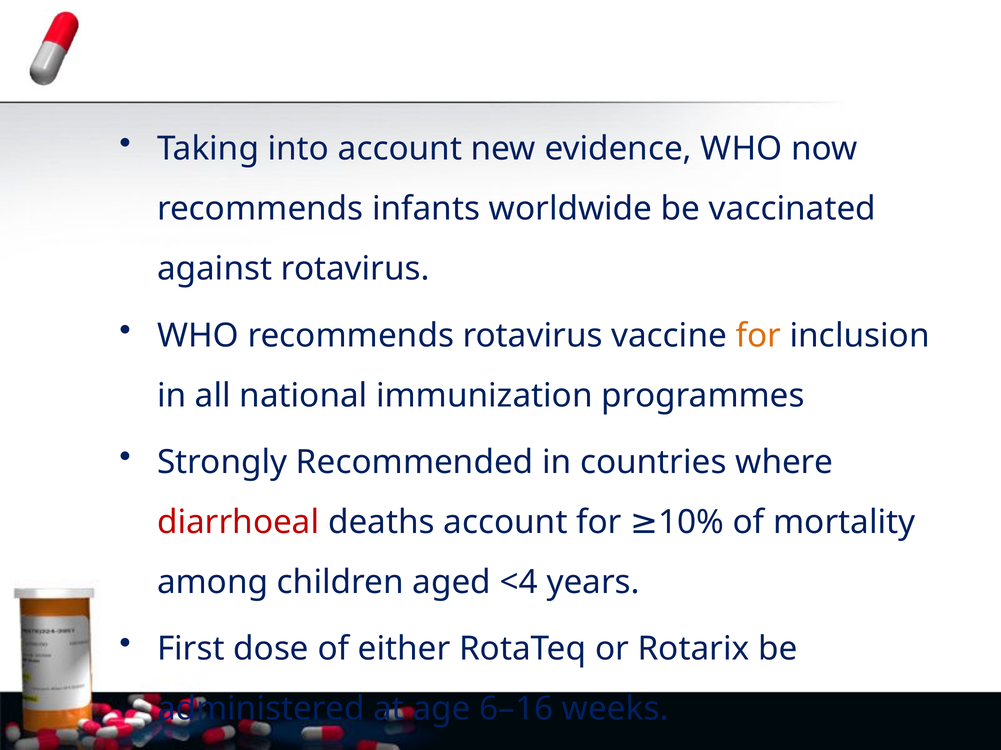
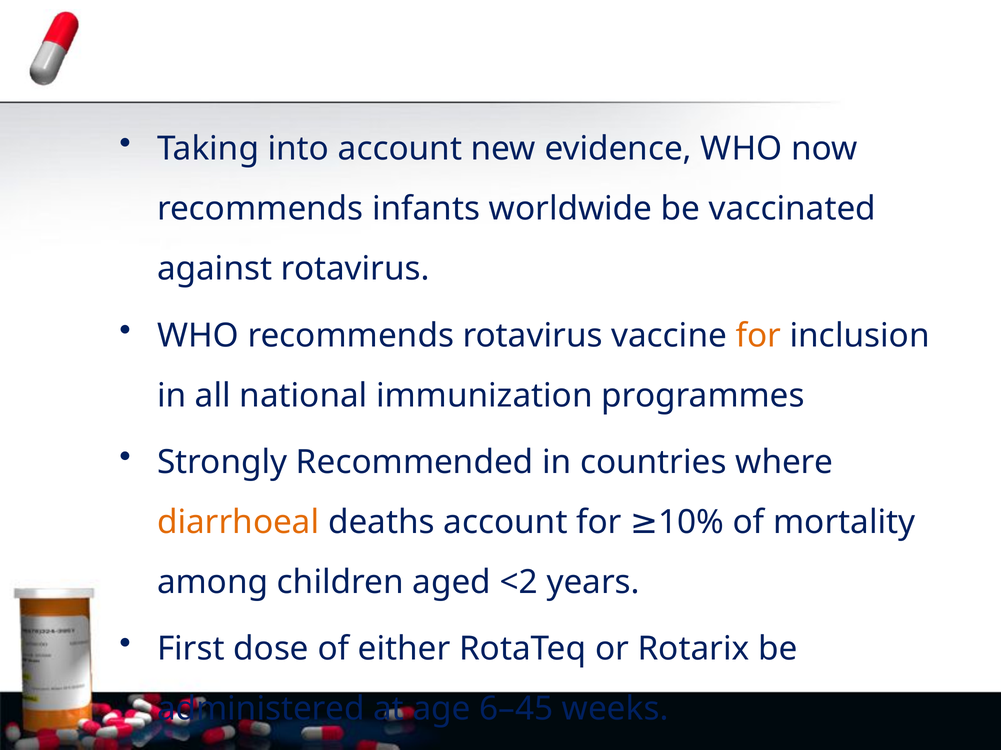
diarrhoeal colour: red -> orange
<4: <4 -> <2
6–16: 6–16 -> 6–45
